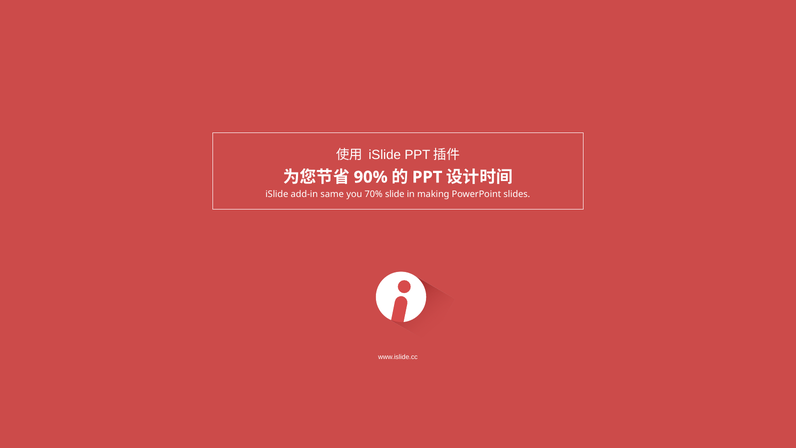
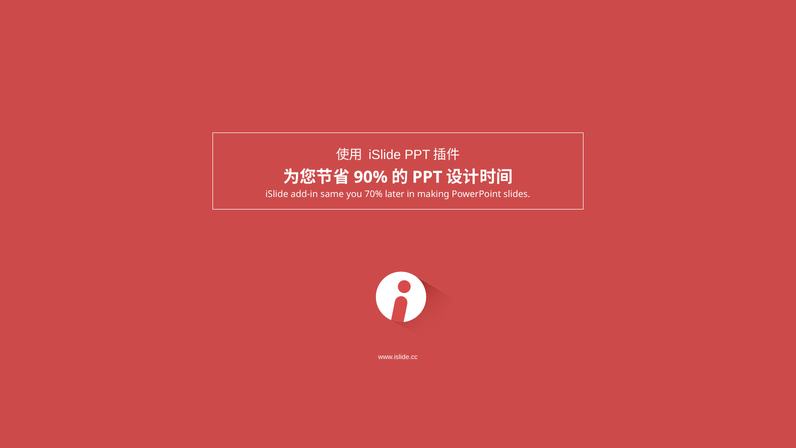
slide: slide -> later
